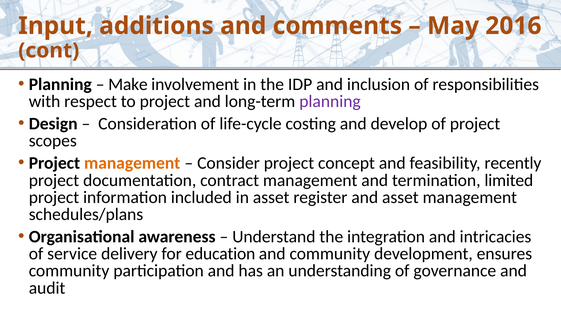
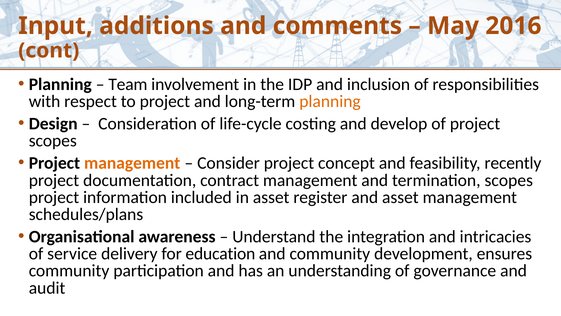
Make: Make -> Team
planning at (330, 101) colour: purple -> orange
termination limited: limited -> scopes
